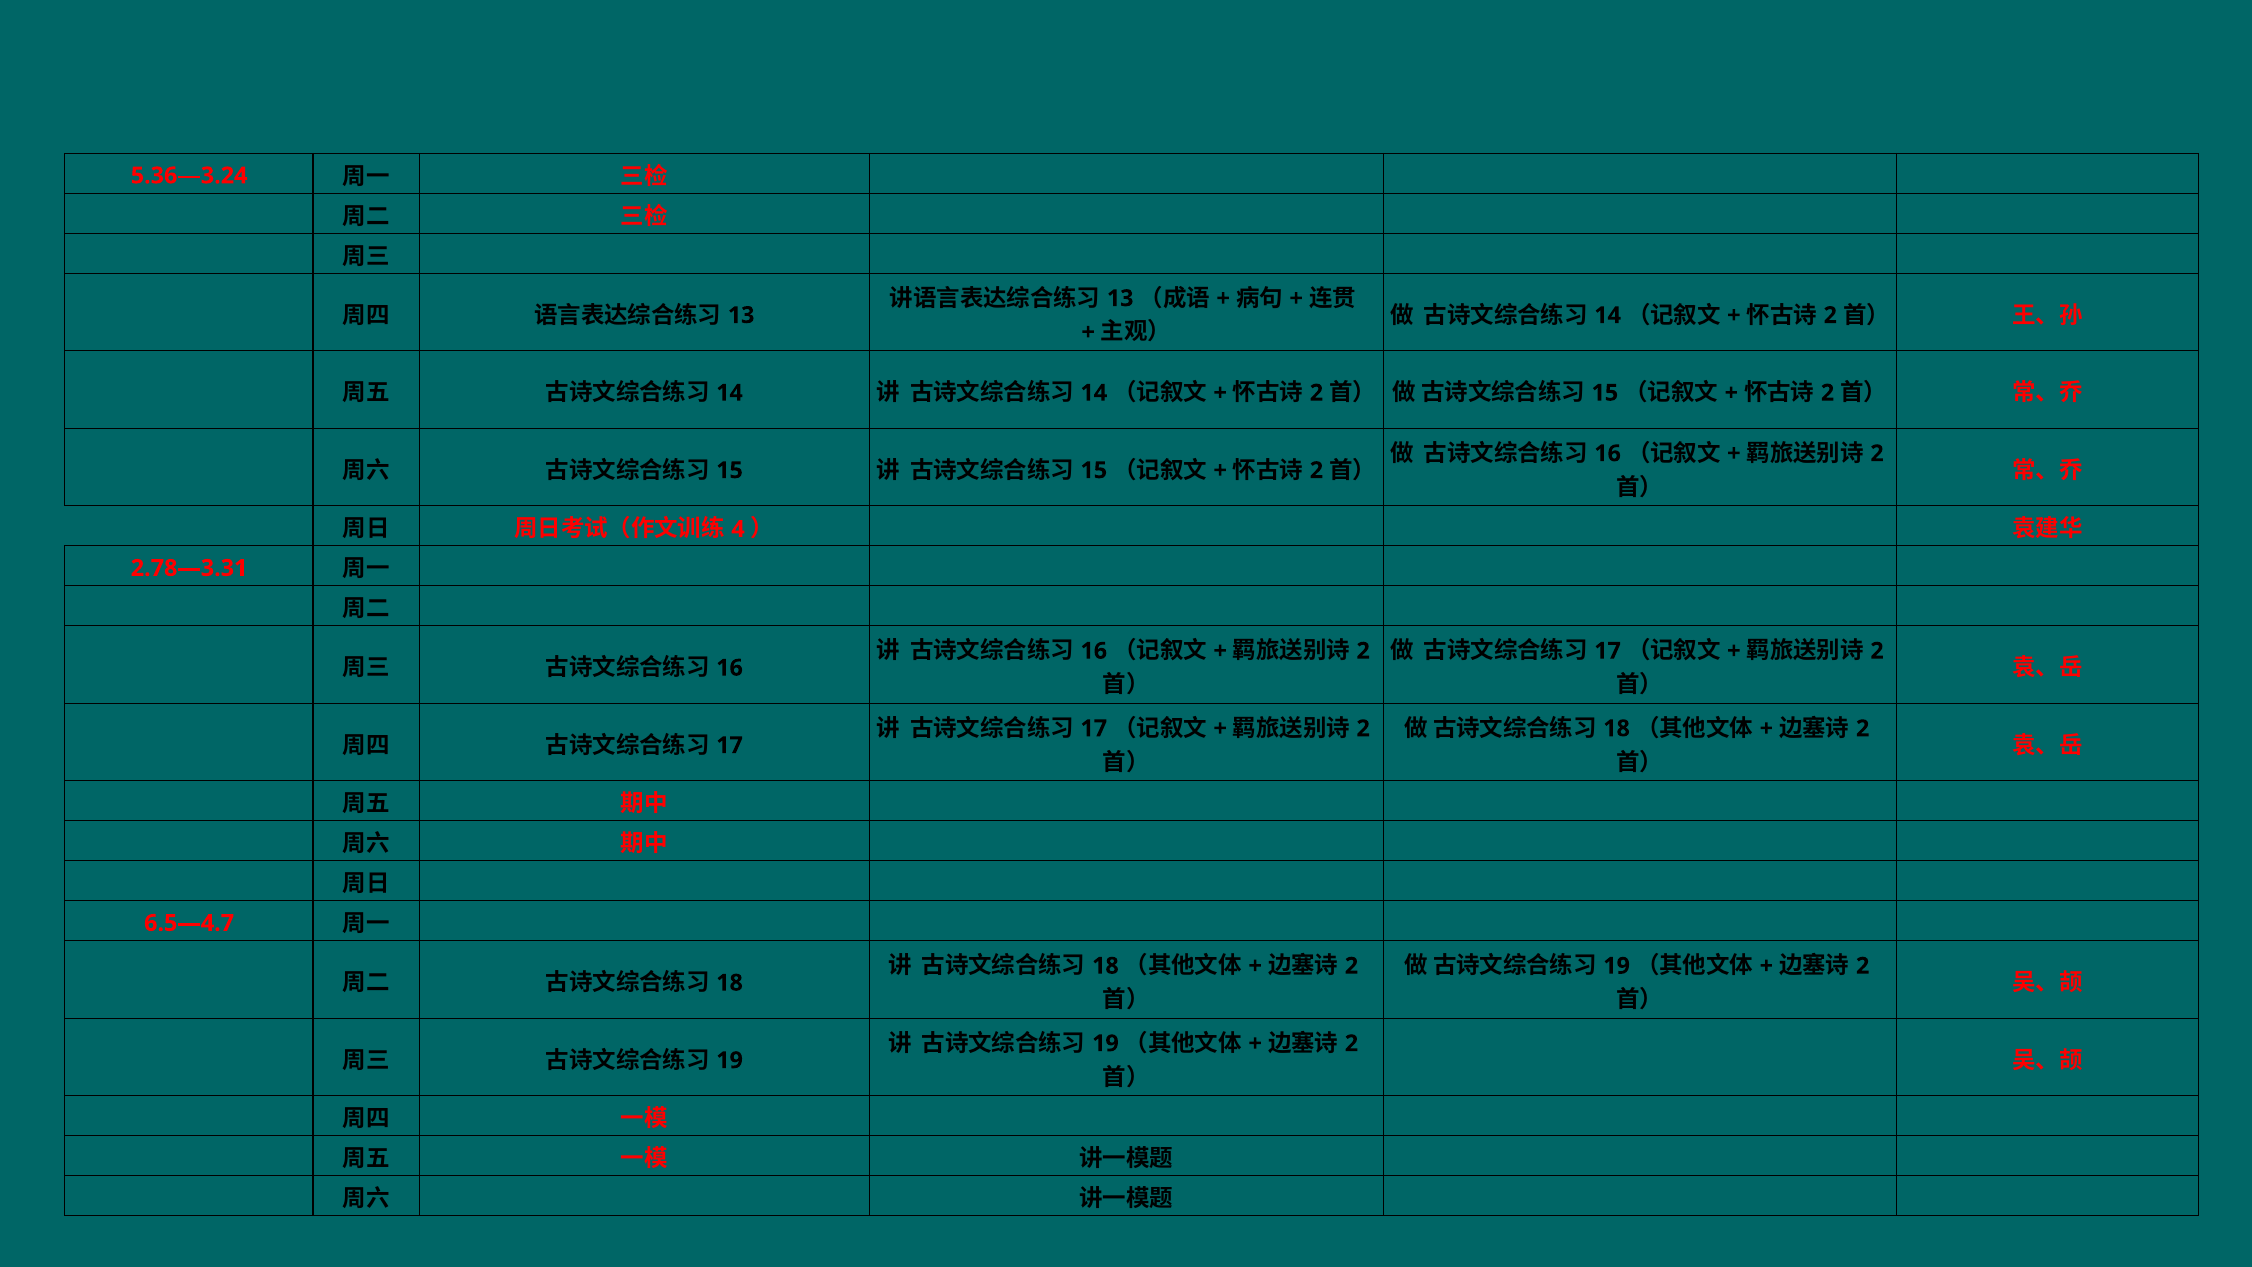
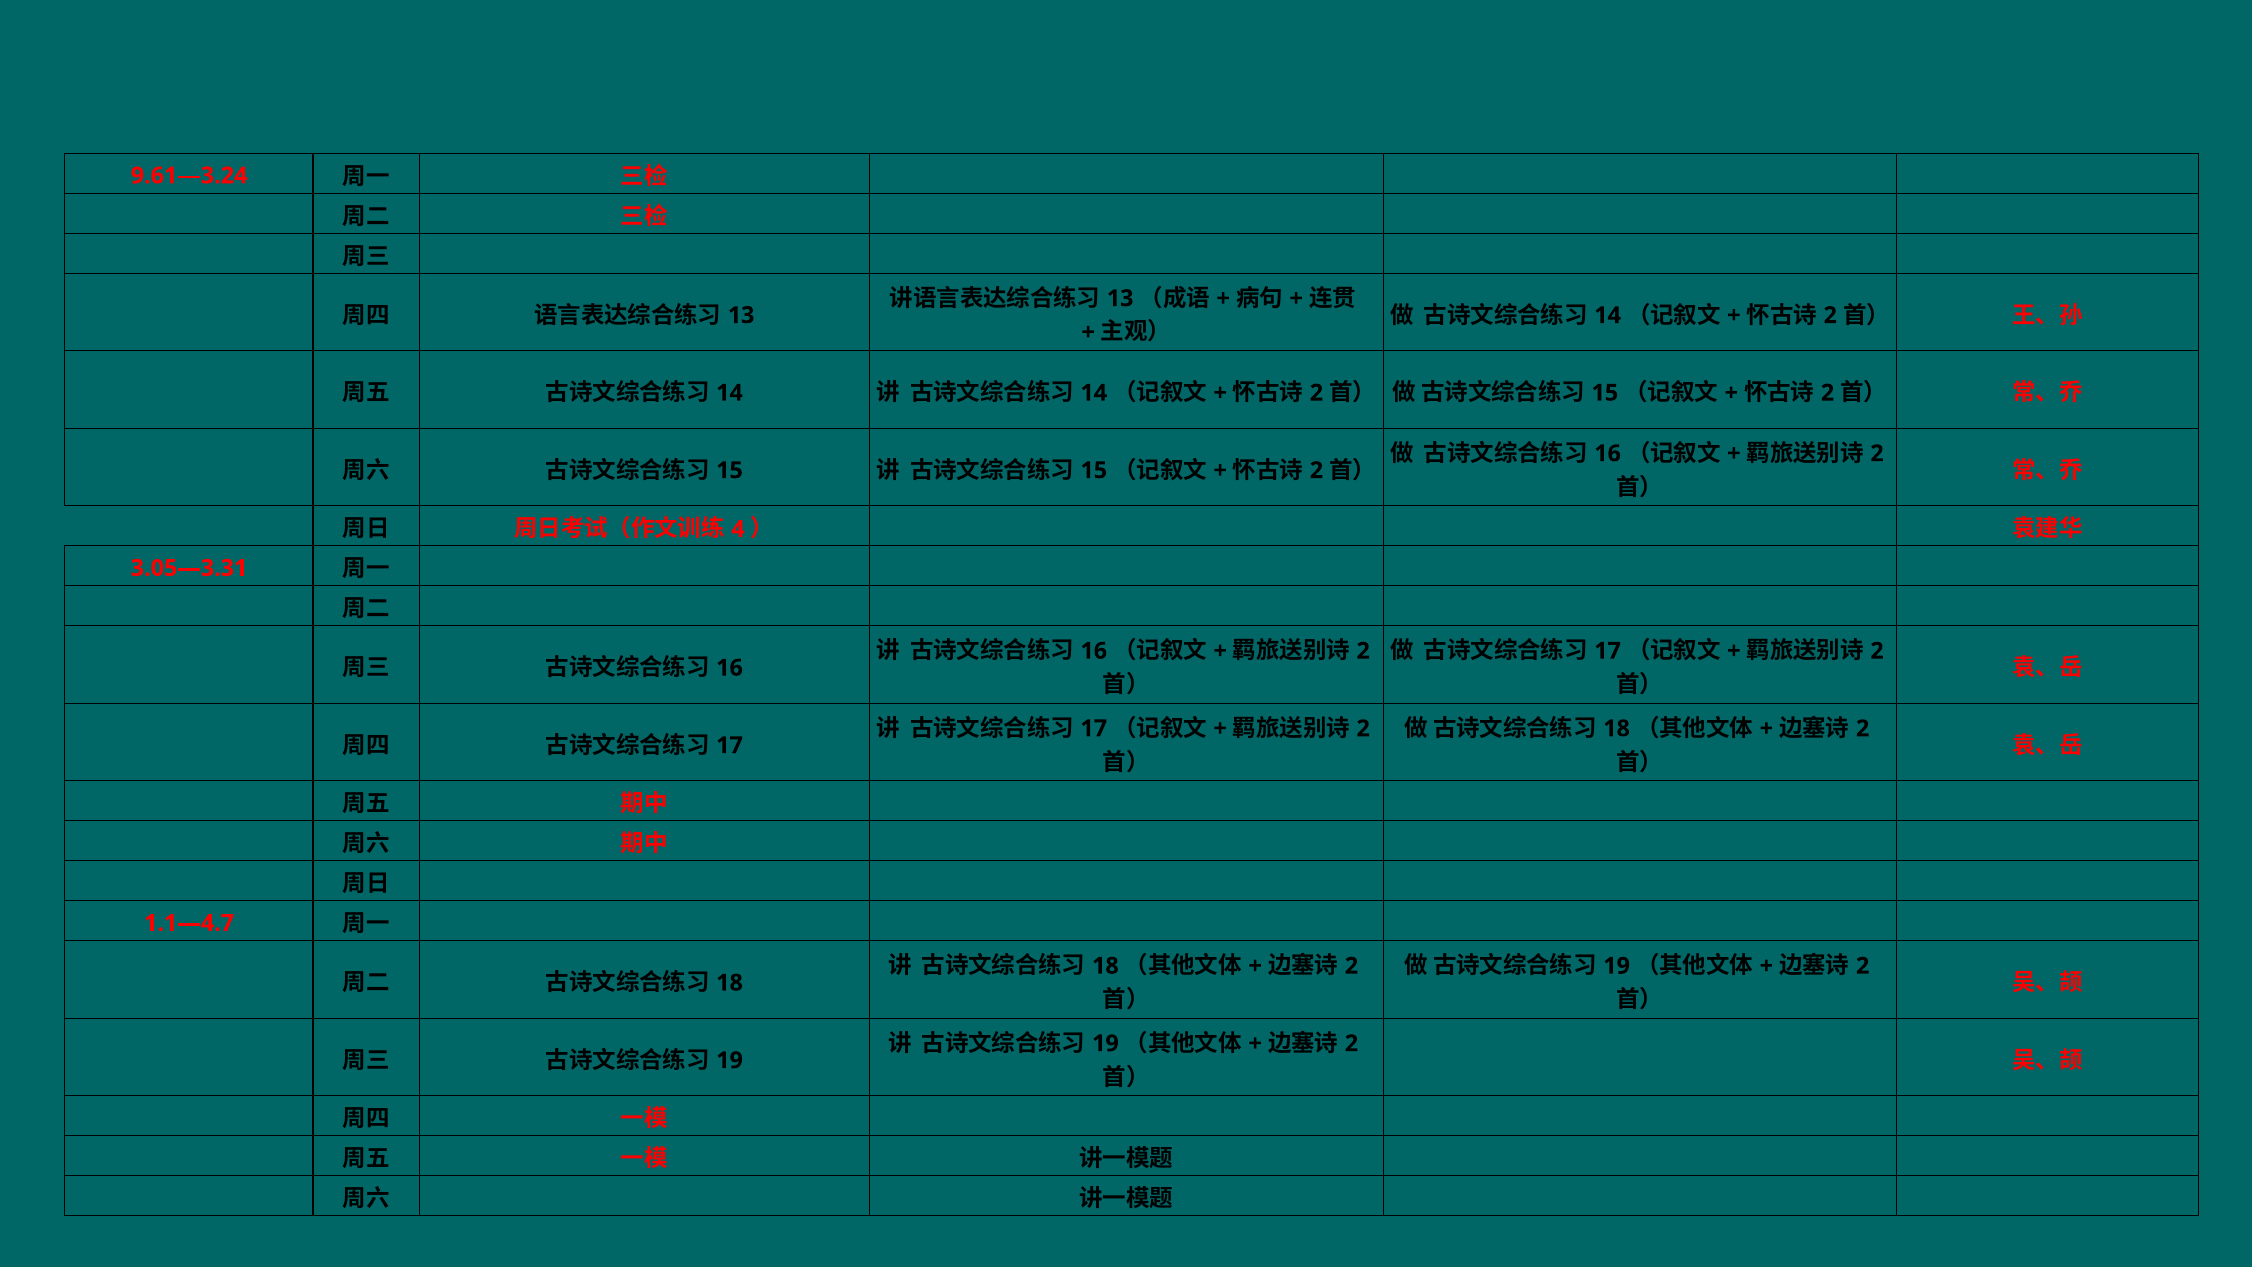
5.36—3.24: 5.36—3.24 -> 9.61—3.24
2.78—3.31: 2.78—3.31 -> 3.05—3.31
6.5—4.7: 6.5—4.7 -> 1.1—4.7
